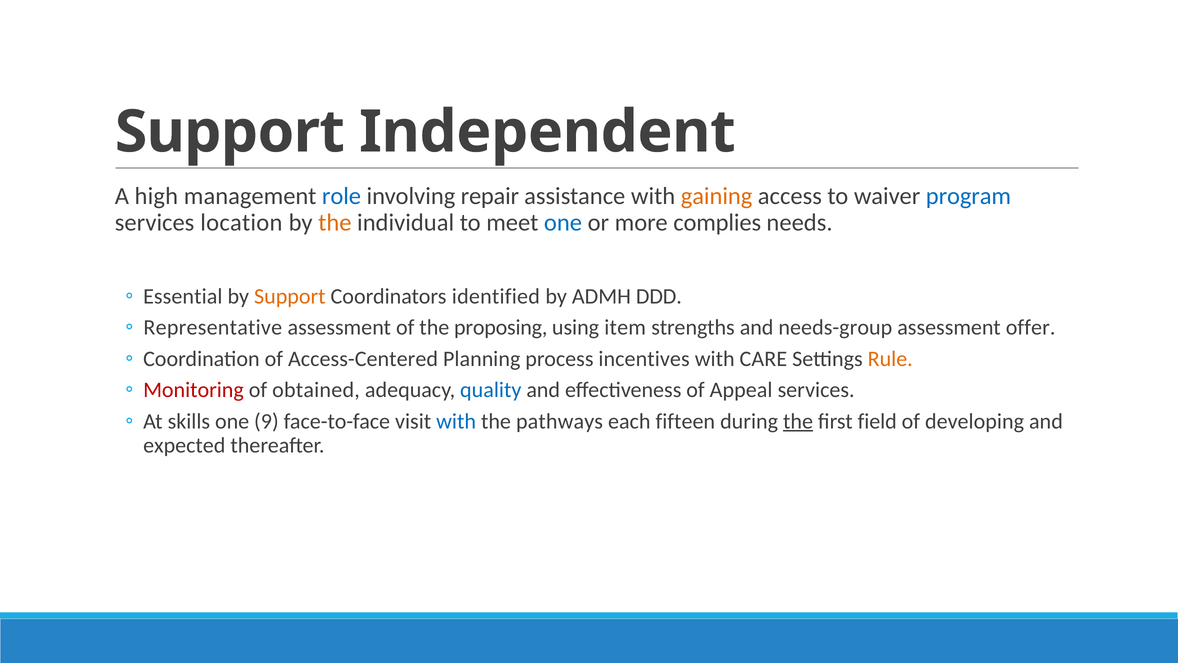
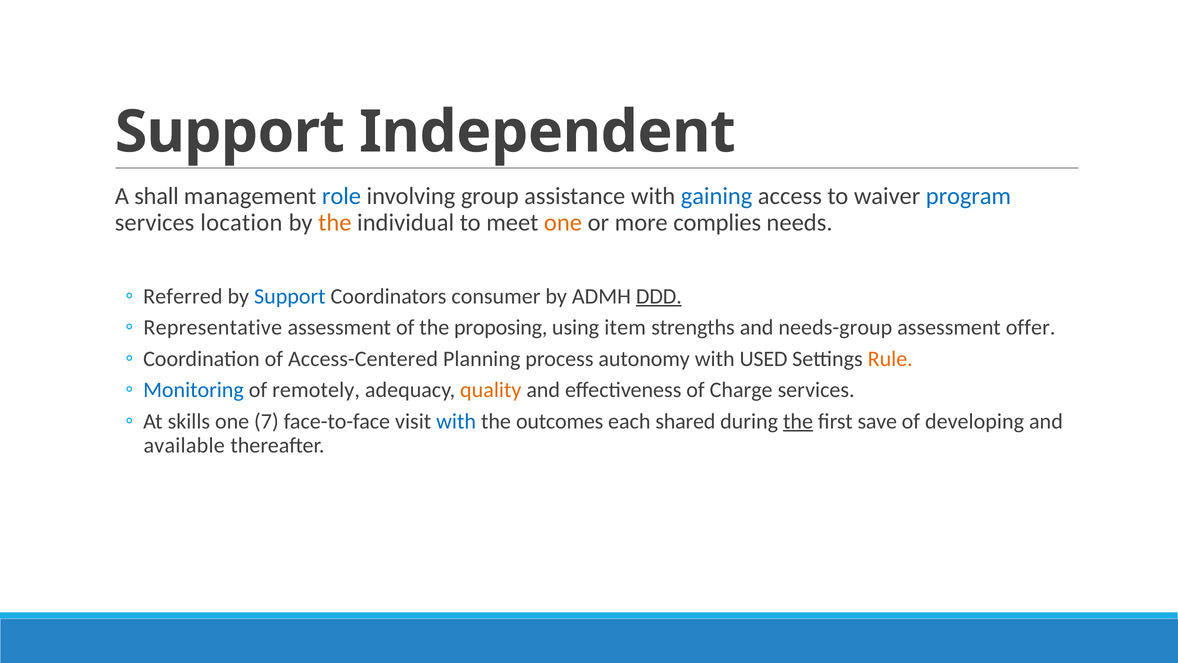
high: high -> shall
repair: repair -> group
gaining colour: orange -> blue
one at (563, 222) colour: blue -> orange
Essential: Essential -> Referred
Support at (290, 296) colour: orange -> blue
identified: identified -> consumer
DDD underline: none -> present
incentives: incentives -> autonomy
CARE: CARE -> USED
Monitoring colour: red -> blue
obtained: obtained -> remotely
quality colour: blue -> orange
Appeal: Appeal -> Charge
9: 9 -> 7
pathways: pathways -> outcomes
fifteen: fifteen -> shared
field: field -> save
expected: expected -> available
